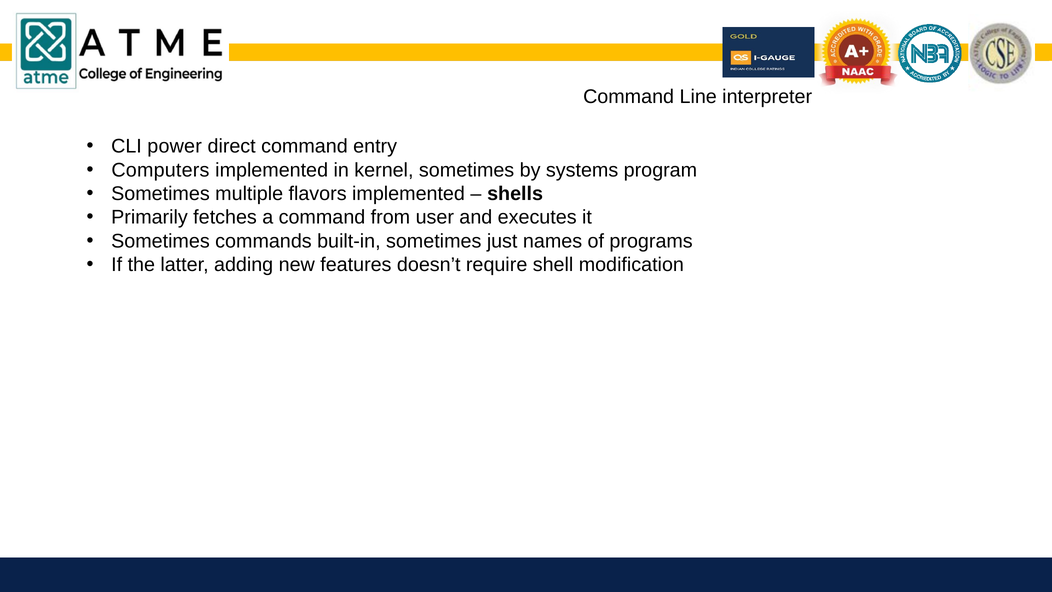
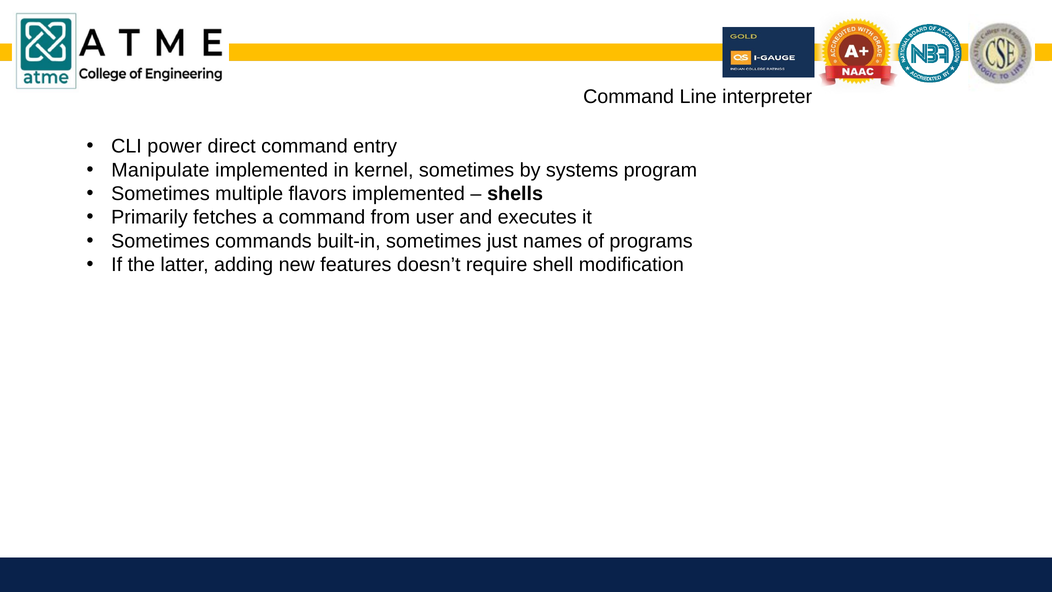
Computers: Computers -> Manipulate
